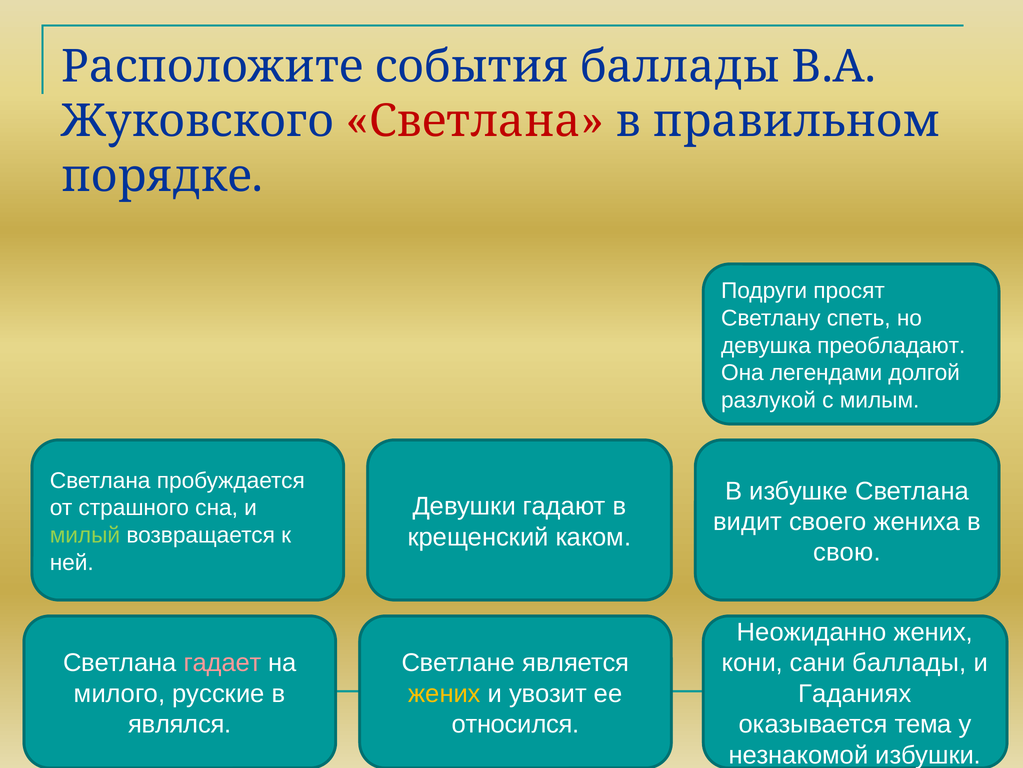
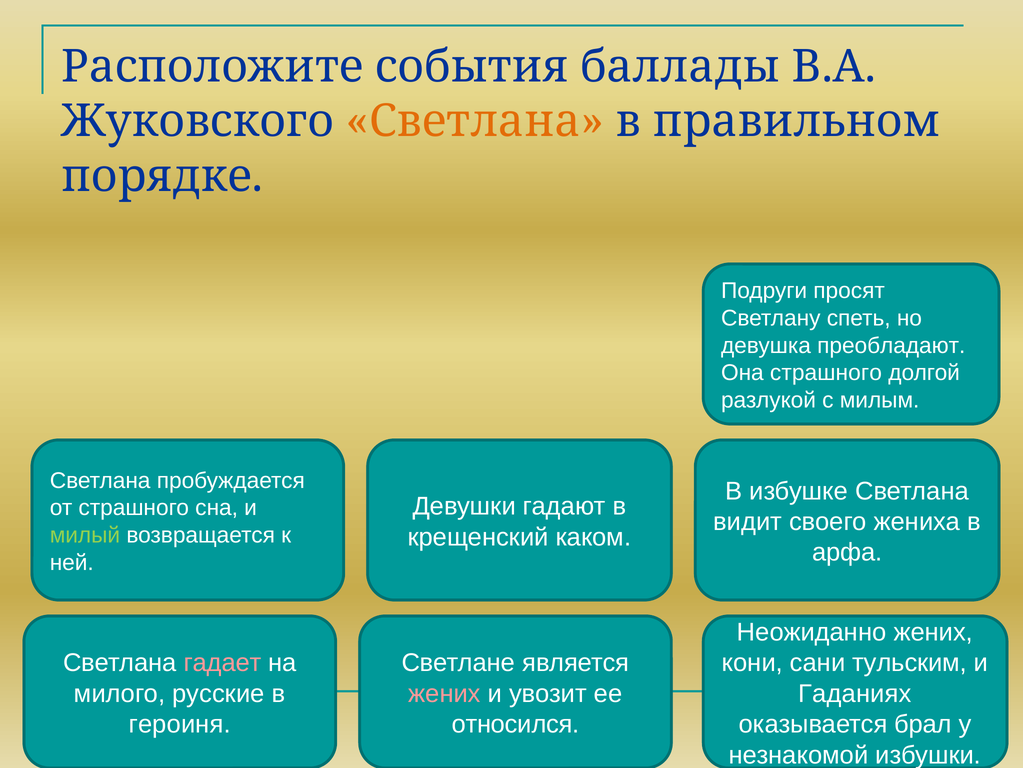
Светлана at (475, 121) colour: red -> orange
Она легендами: легендами -> страшного
свою: свою -> арфа
сани баллады: баллады -> тульским
жених at (445, 693) colour: yellow -> pink
являлся: являлся -> героиня
тема: тема -> брал
